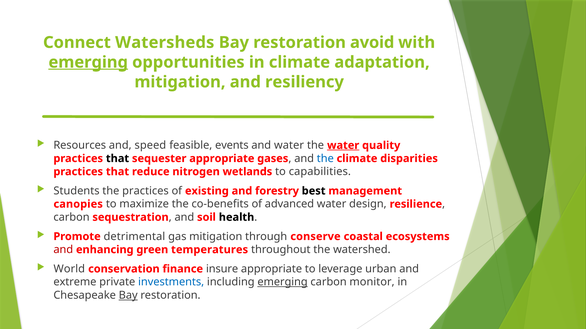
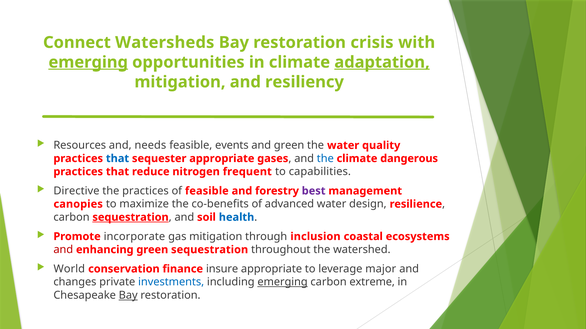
avoid: avoid -> crisis
adaptation underline: none -> present
speed: speed -> needs
and water: water -> green
water at (343, 146) underline: present -> none
that at (118, 159) colour: black -> blue
disparities: disparities -> dangerous
wetlands: wetlands -> frequent
Students: Students -> Directive
of existing: existing -> feasible
best colour: black -> purple
sequestration at (131, 218) underline: none -> present
health colour: black -> blue
detrimental: detrimental -> incorporate
conserve: conserve -> inclusion
green temperatures: temperatures -> sequestration
urban: urban -> major
extreme: extreme -> changes
monitor: monitor -> extreme
